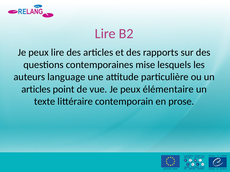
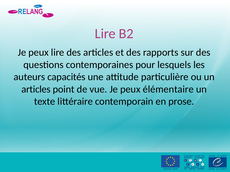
mise: mise -> pour
language: language -> capacités
